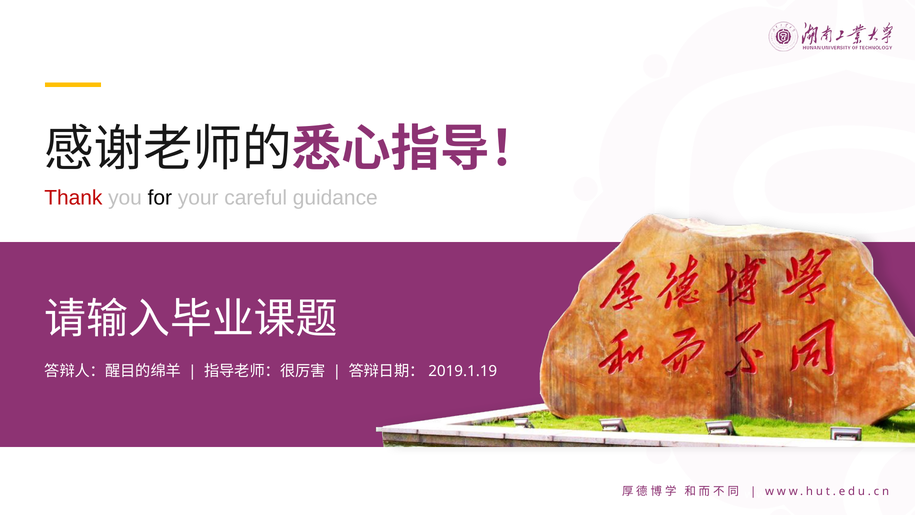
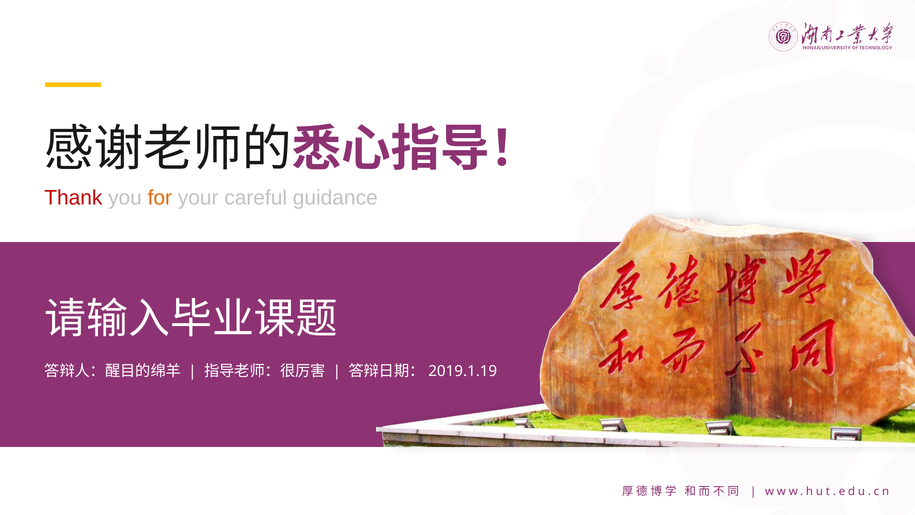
for colour: black -> orange
